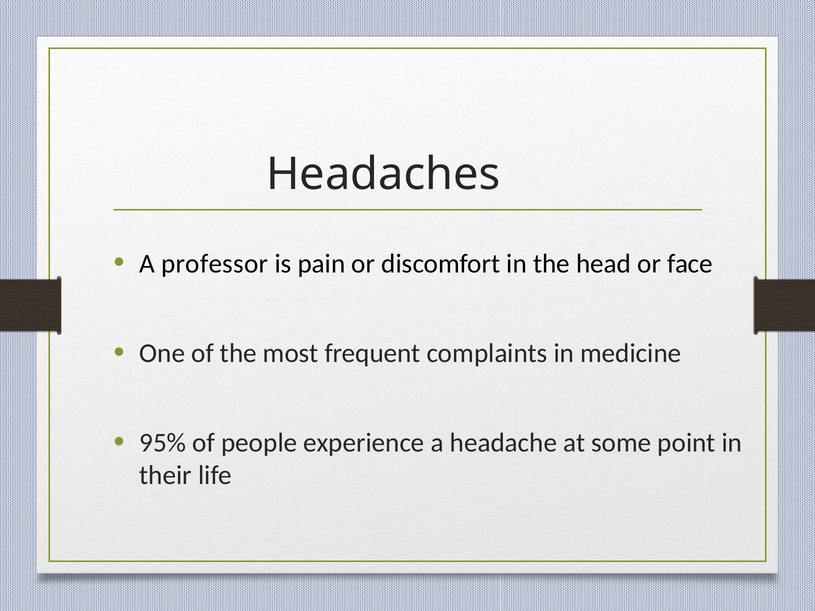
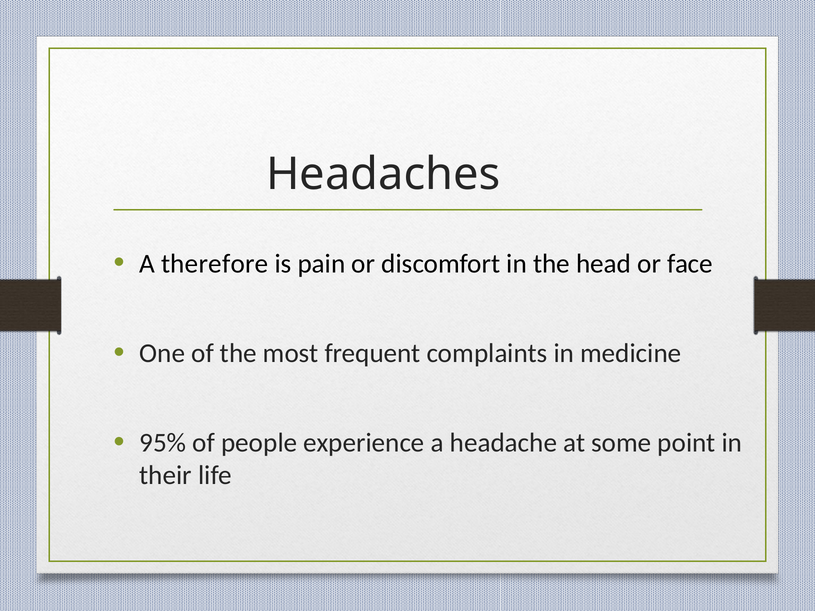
professor: professor -> therefore
